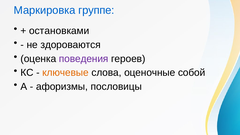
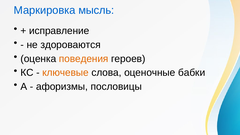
группе: группе -> мысль
остановками: остановками -> исправление
поведения colour: purple -> orange
собой: собой -> бабки
